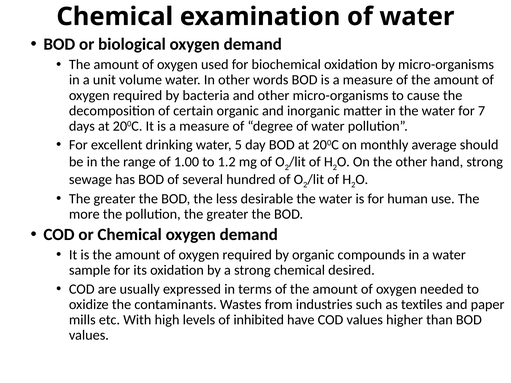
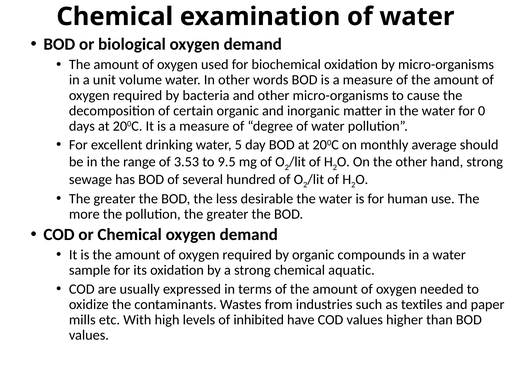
7: 7 -> 0
1.00: 1.00 -> 3.53
1.2: 1.2 -> 9.5
desired: desired -> aquatic
